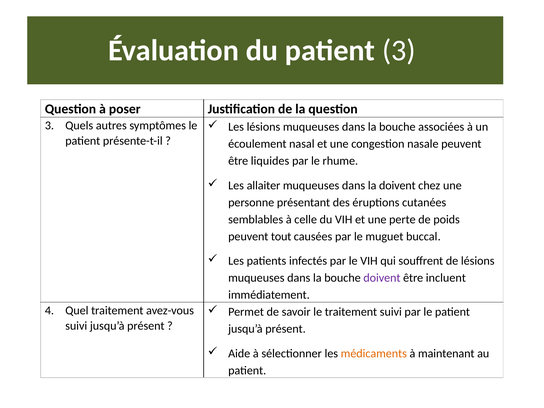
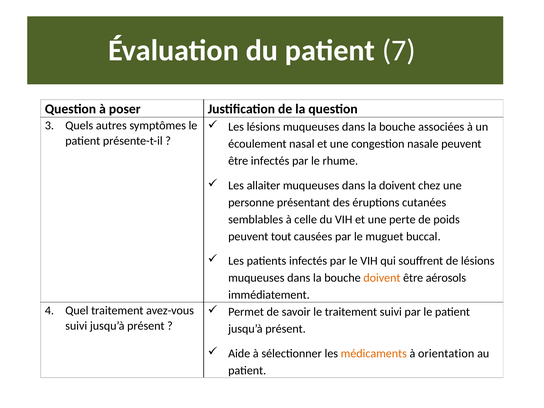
patient 3: 3 -> 7
être liquides: liquides -> infectés
doivent at (382, 278) colour: purple -> orange
incluent: incluent -> aérosols
maintenant: maintenant -> orientation
